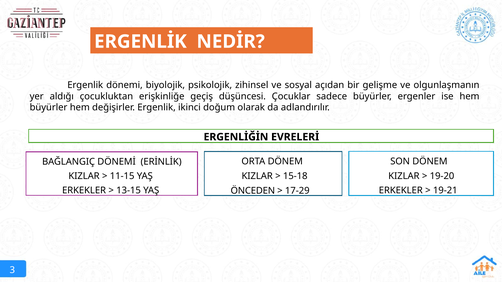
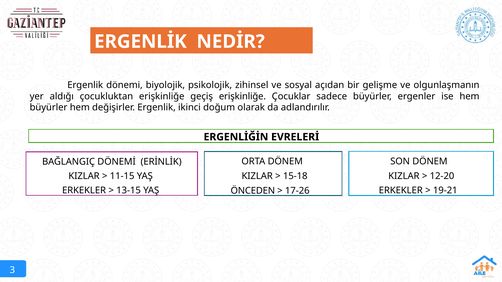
geçiş düşüncesi: düşüncesi -> erişkinliğe
19-20: 19-20 -> 12-20
17-29: 17-29 -> 17-26
